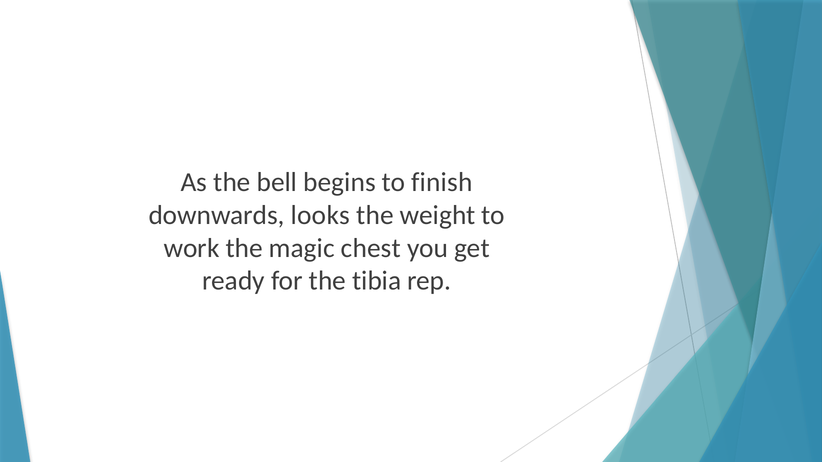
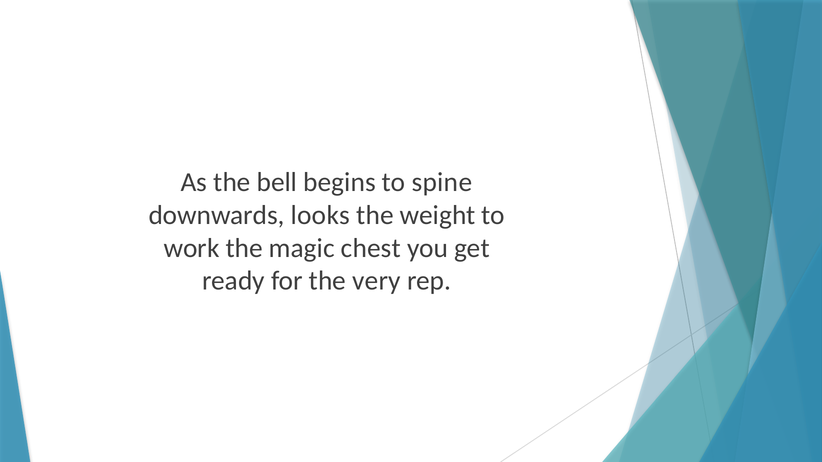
finish: finish -> spine
tibia: tibia -> very
